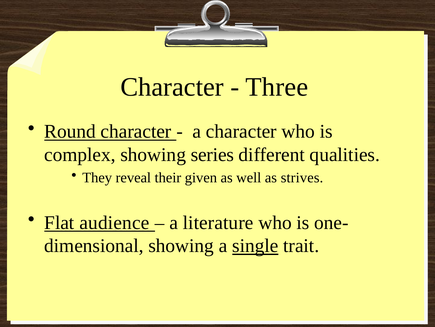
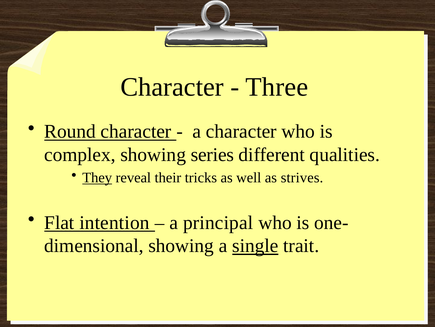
They underline: none -> present
given: given -> tricks
audience: audience -> intention
literature: literature -> principal
